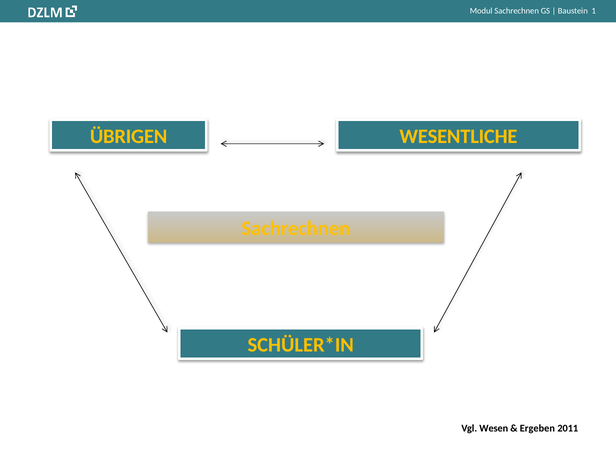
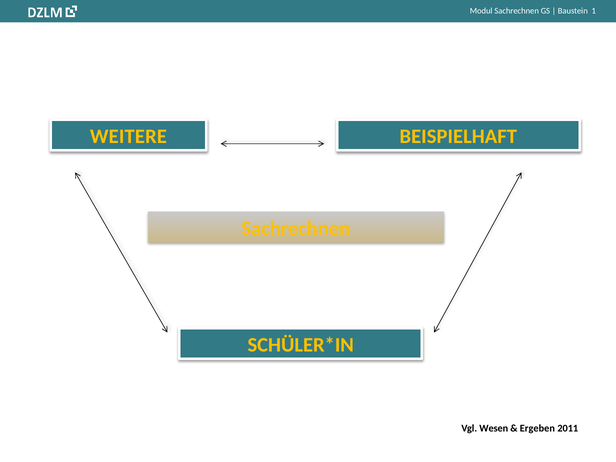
ÜBRIGEN: ÜBRIGEN -> WEITERE
WESENTLICHE: WESENTLICHE -> BEISPIELHAFT
